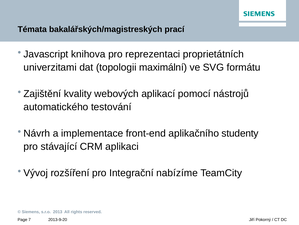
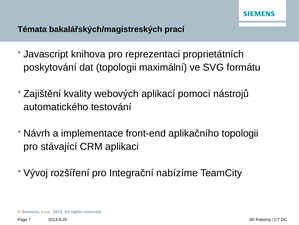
univerzitami: univerzitami -> poskytování
aplikačního studenty: studenty -> topologii
